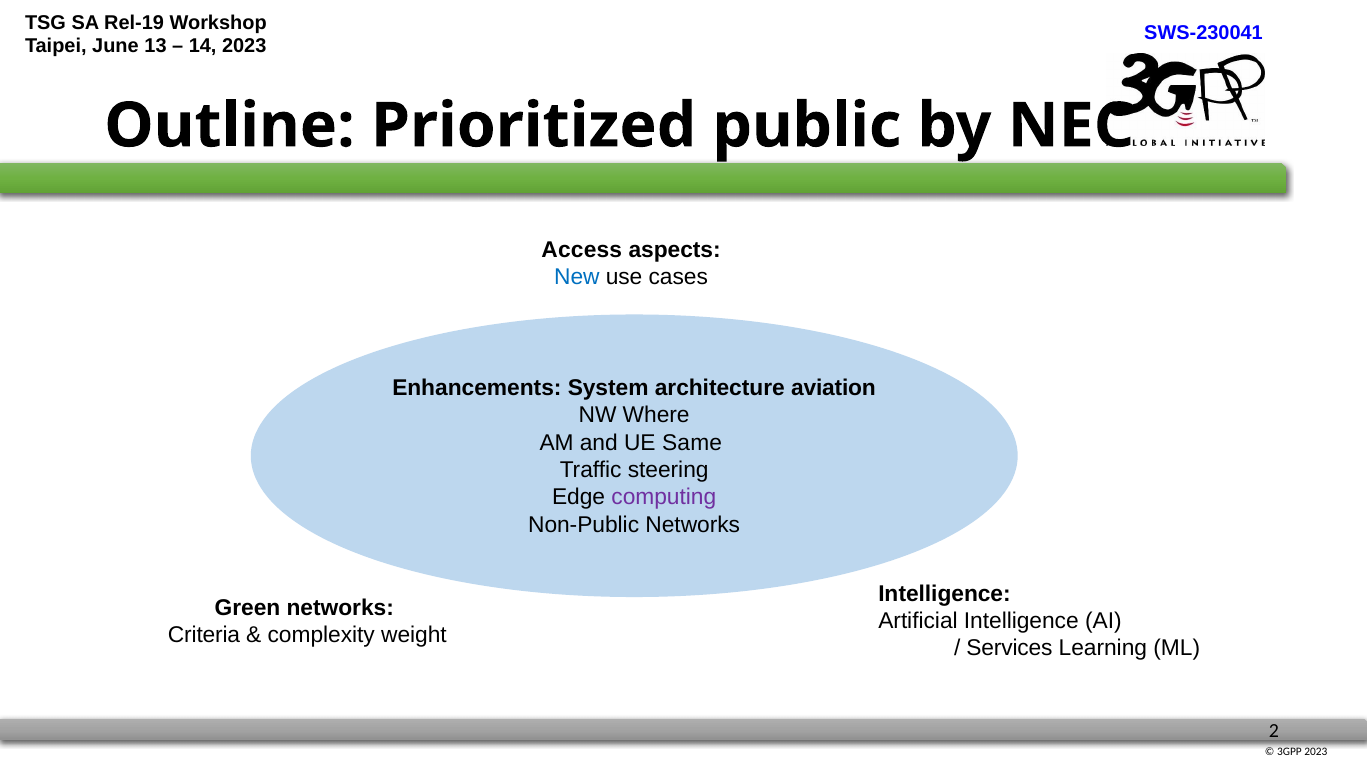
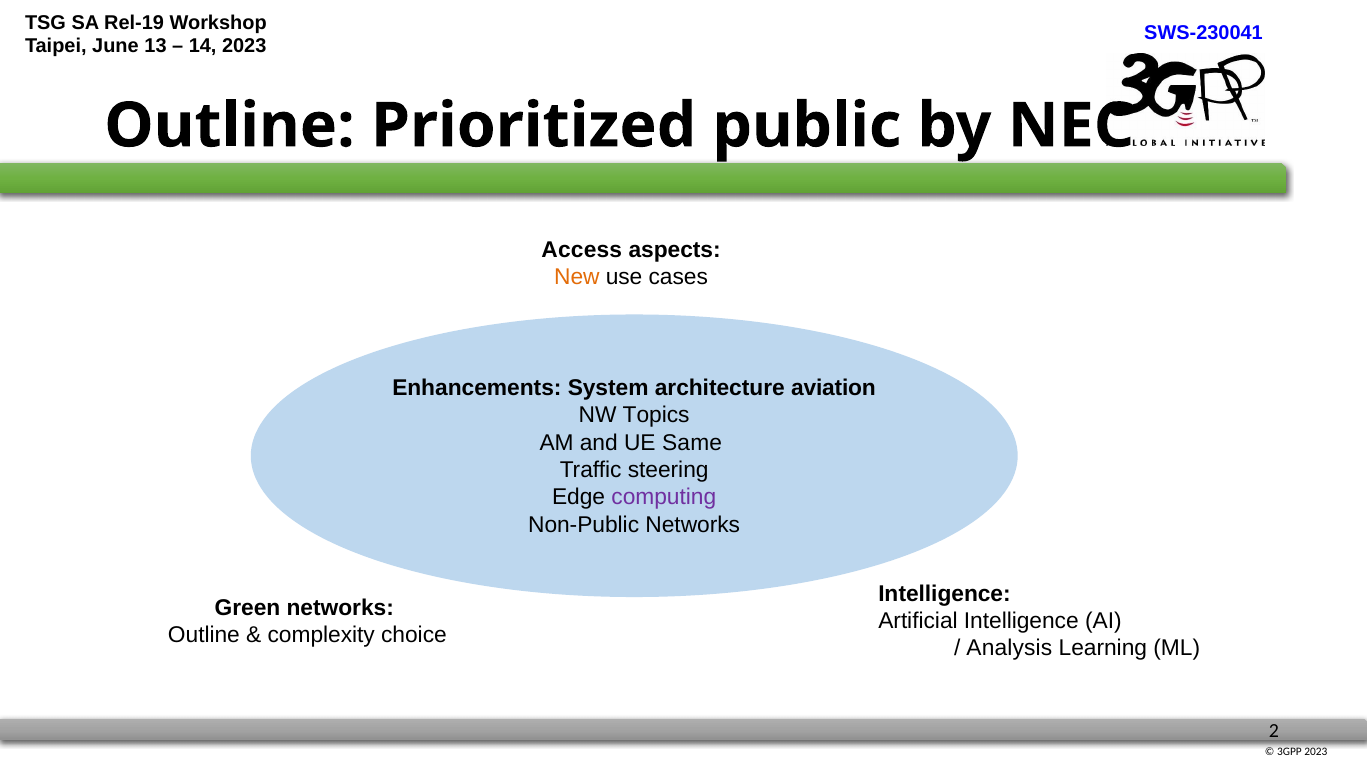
New colour: blue -> orange
Where: Where -> Topics
Criteria at (204, 635): Criteria -> Outline
weight: weight -> choice
Services: Services -> Analysis
